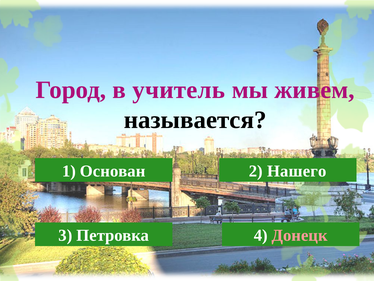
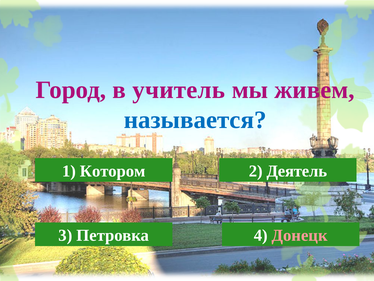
называется colour: black -> blue
Основан: Основан -> Котором
Нашего: Нашего -> Деятель
